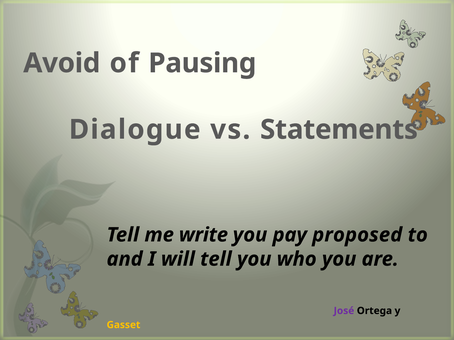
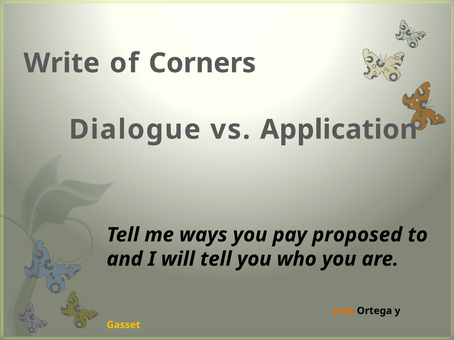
Avoid: Avoid -> Write
Pausing: Pausing -> Corners
Statements: Statements -> Application
write: write -> ways
José colour: purple -> orange
